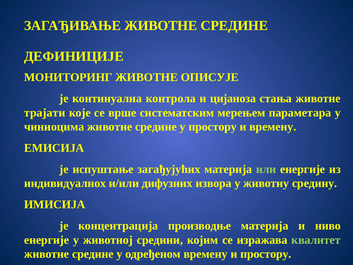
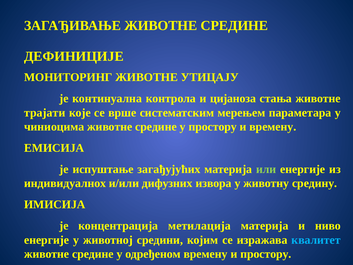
ОПИСУЈЕ: ОПИСУЈЕ -> УТИЦАЈУ
производње: производње -> метилација
квалитет colour: light green -> light blue
